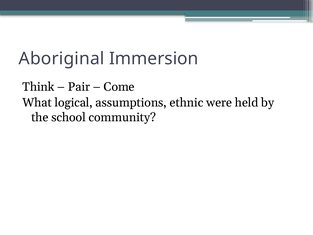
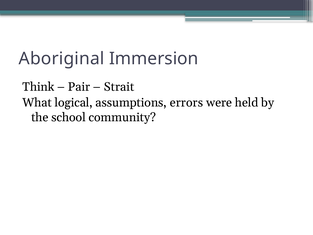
Come: Come -> Strait
ethnic: ethnic -> errors
